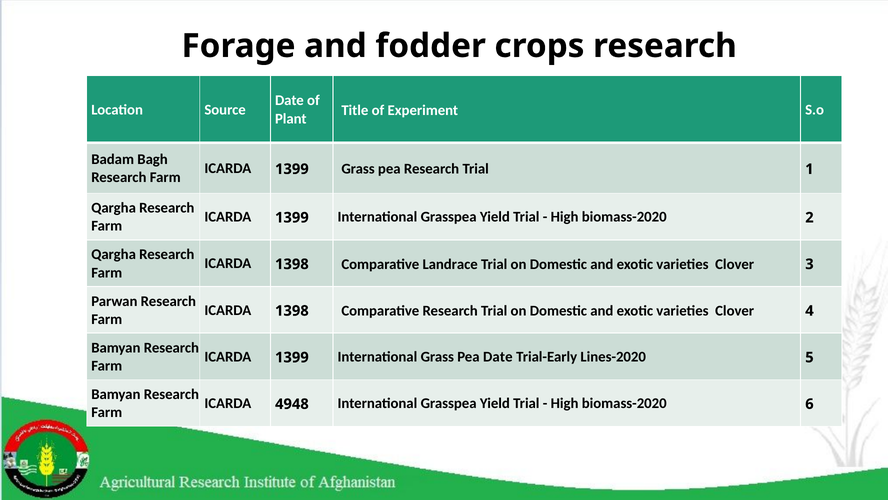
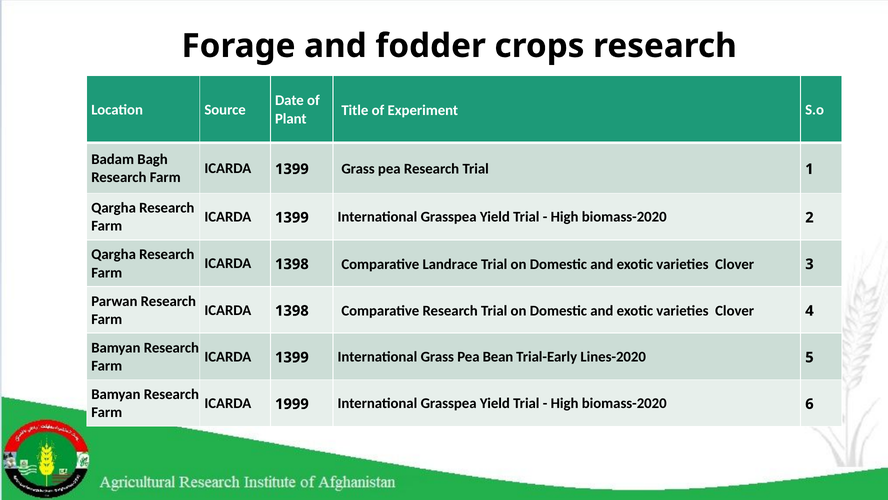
Pea Date: Date -> Bean
4948: 4948 -> 1999
